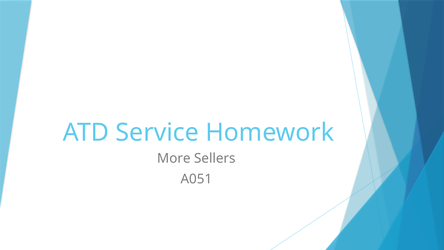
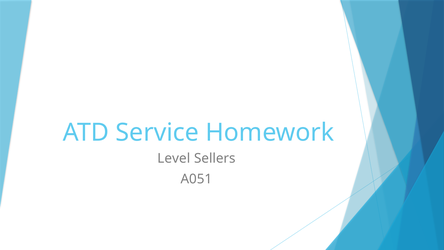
More: More -> Level
